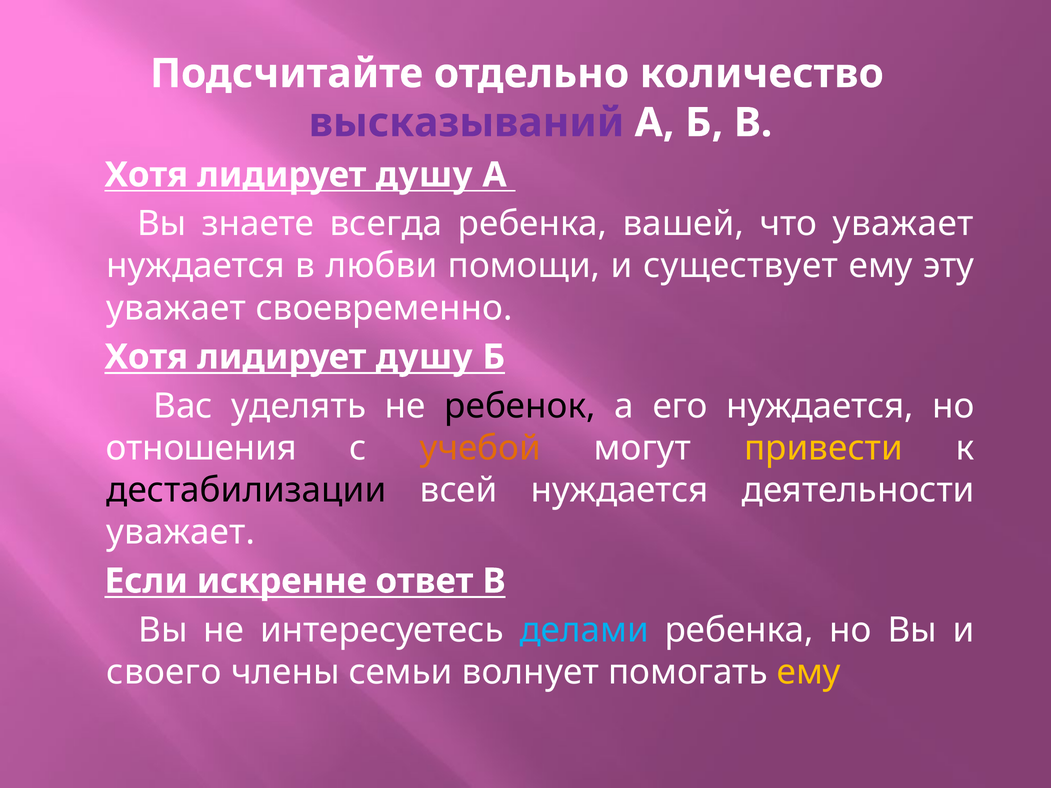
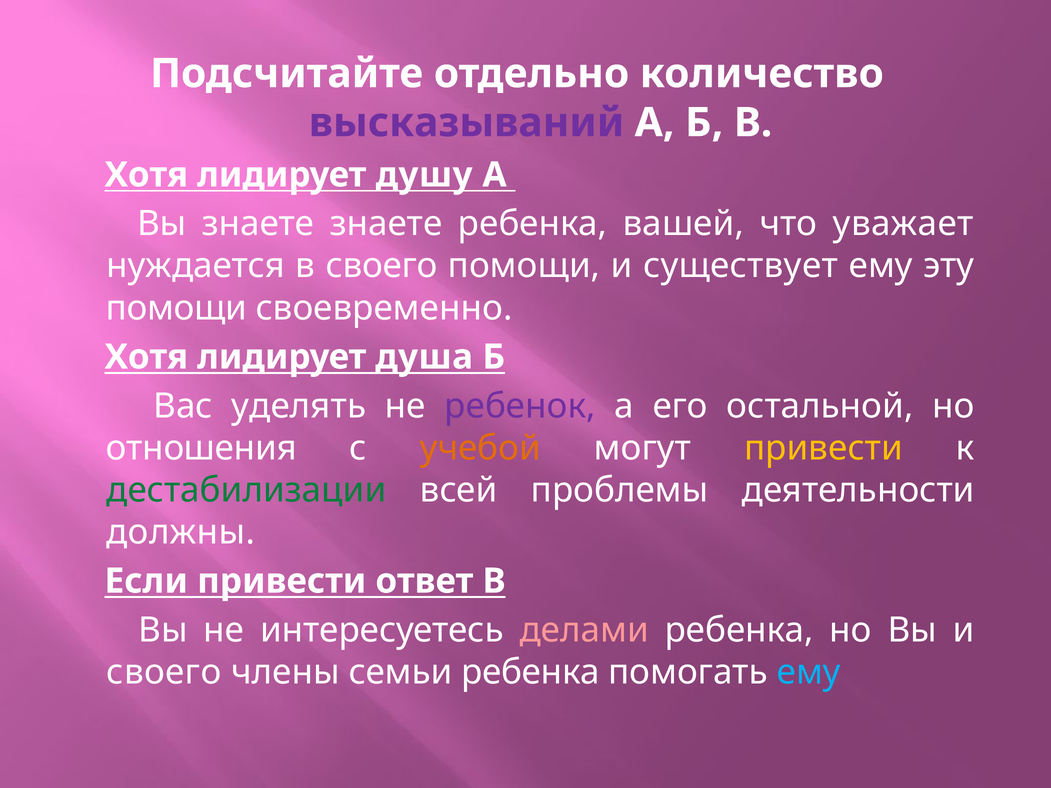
знаете всегда: всегда -> знаете
в любви: любви -> своего
уважает at (176, 308): уважает -> помощи
душу at (424, 357): душу -> душа
ребенок colour: black -> purple
его нуждается: нуждается -> остальной
дестабилизации colour: black -> green
всей нуждается: нуждается -> проблемы
уважает at (181, 532): уважает -> должны
Если искренне: искренне -> привести
делами colour: light blue -> pink
семьи волнует: волнует -> ребенка
ему at (809, 672) colour: yellow -> light blue
